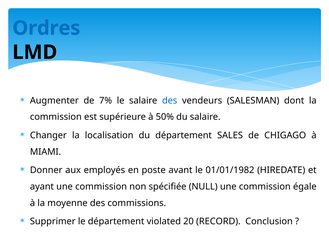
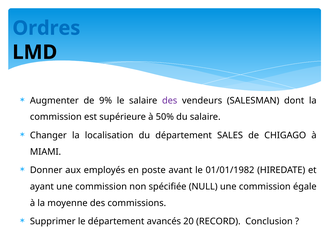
7%: 7% -> 9%
des at (170, 100) colour: blue -> purple
violated: violated -> avancés
